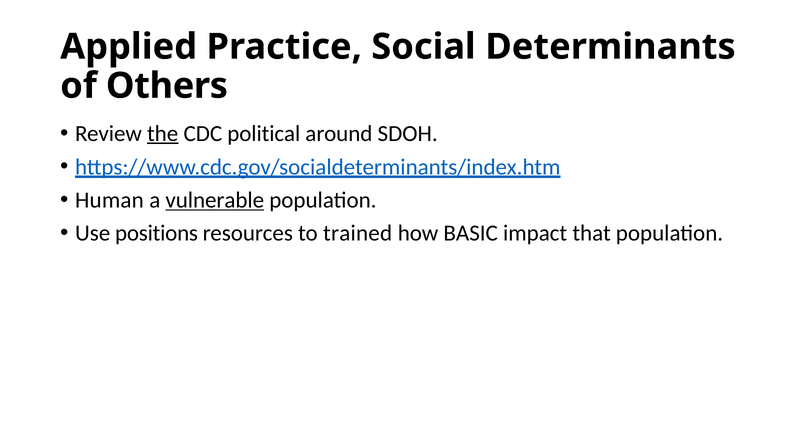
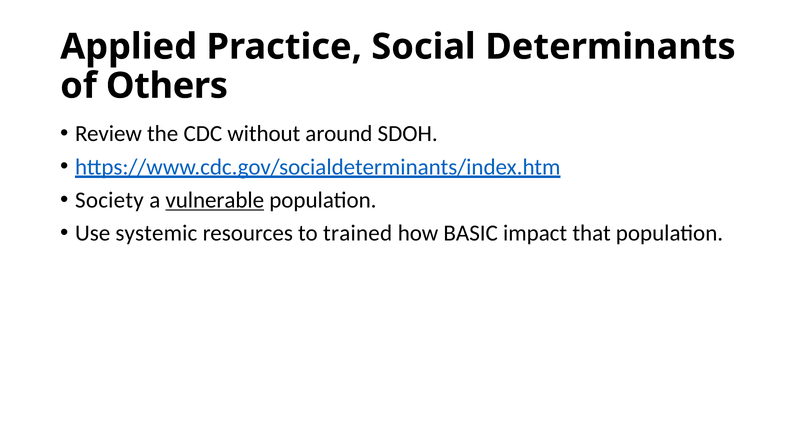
the underline: present -> none
political: political -> without
Human: Human -> Society
positions: positions -> systemic
